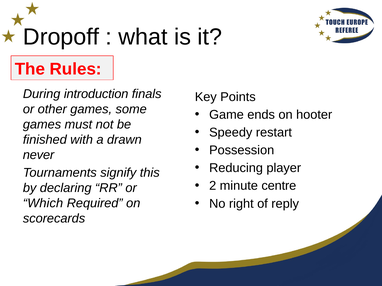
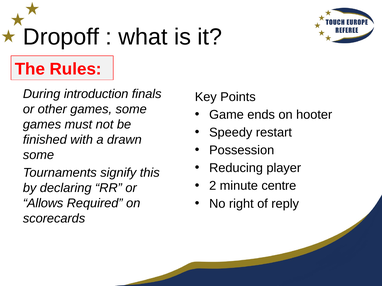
never at (39, 155): never -> some
Which: Which -> Allows
